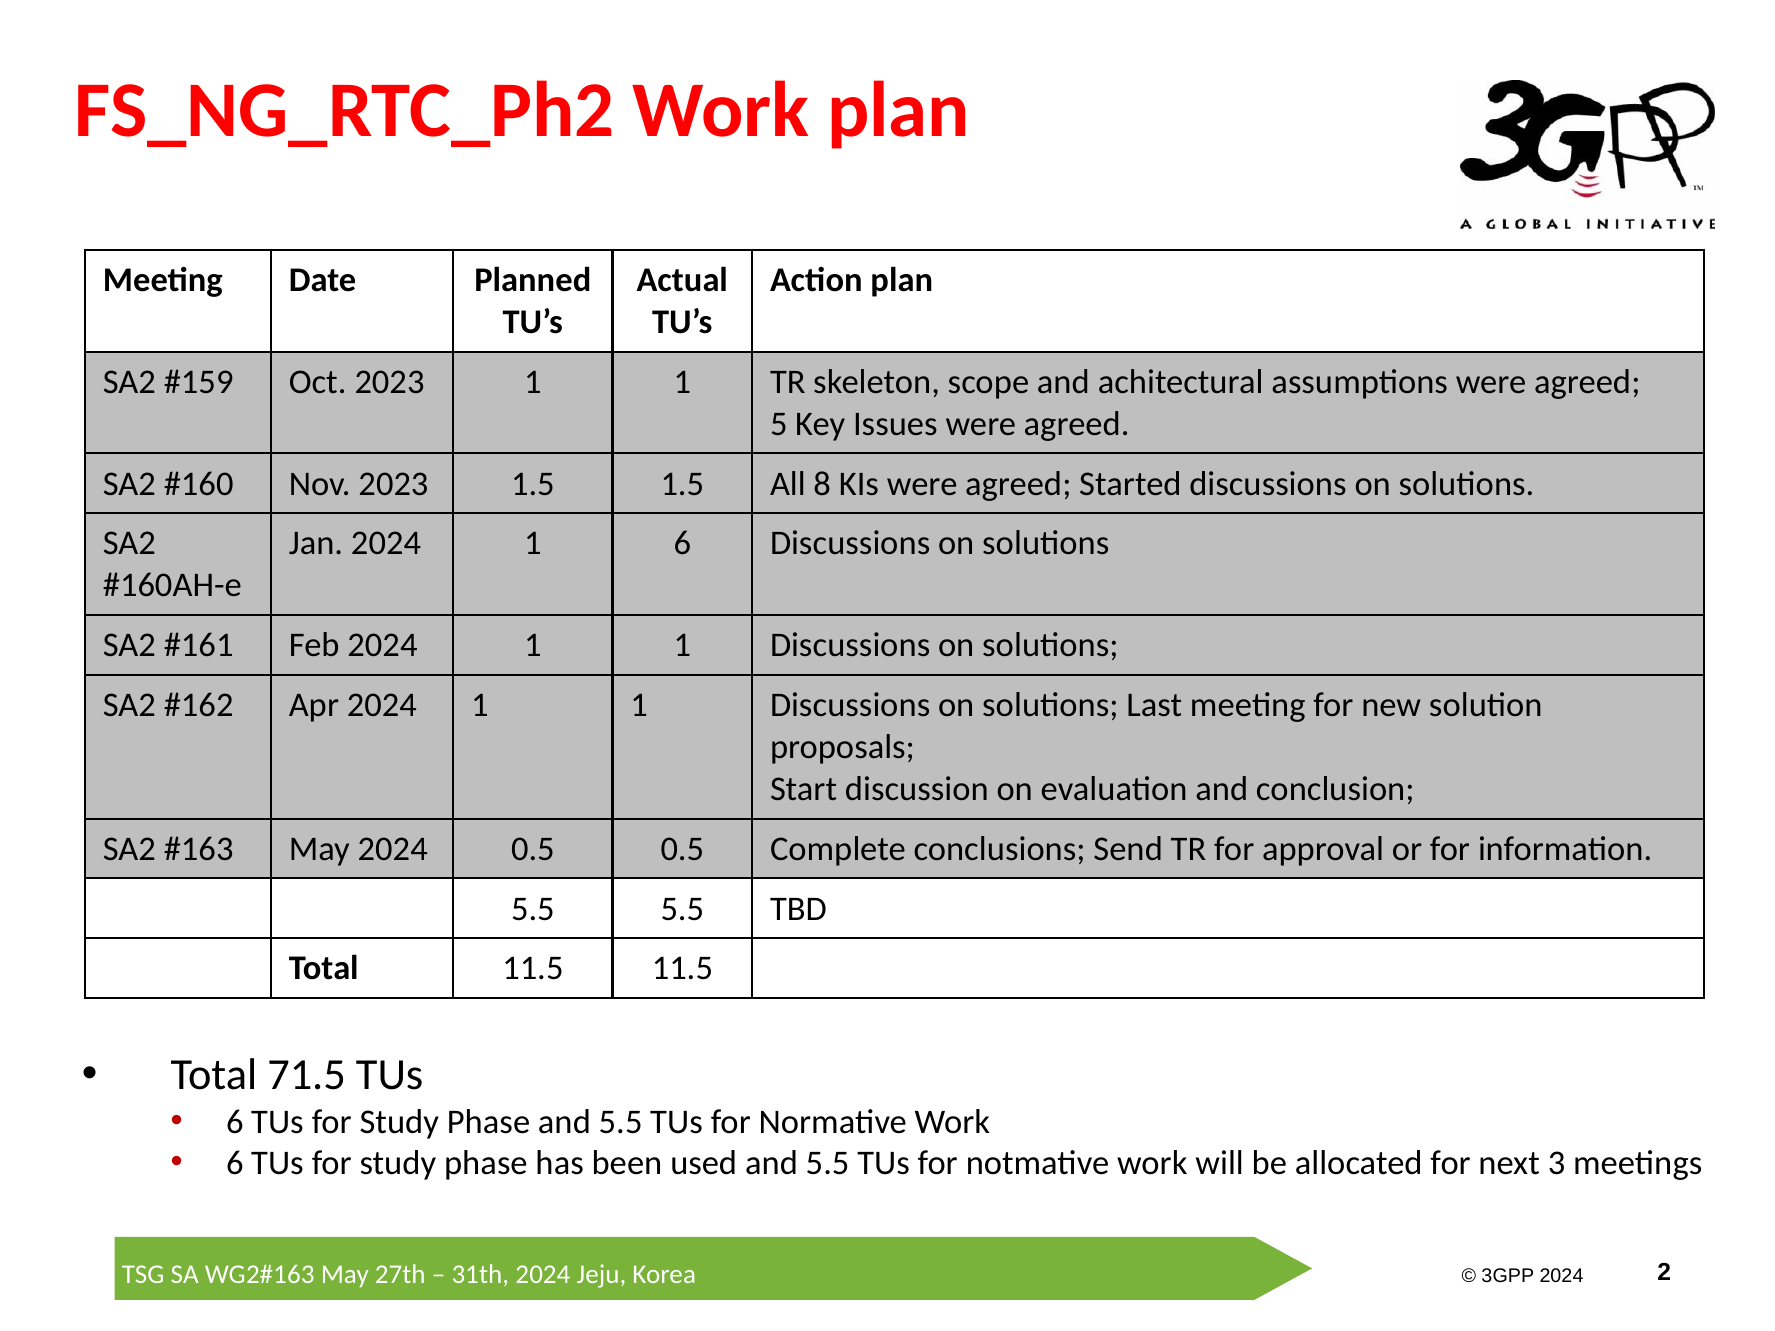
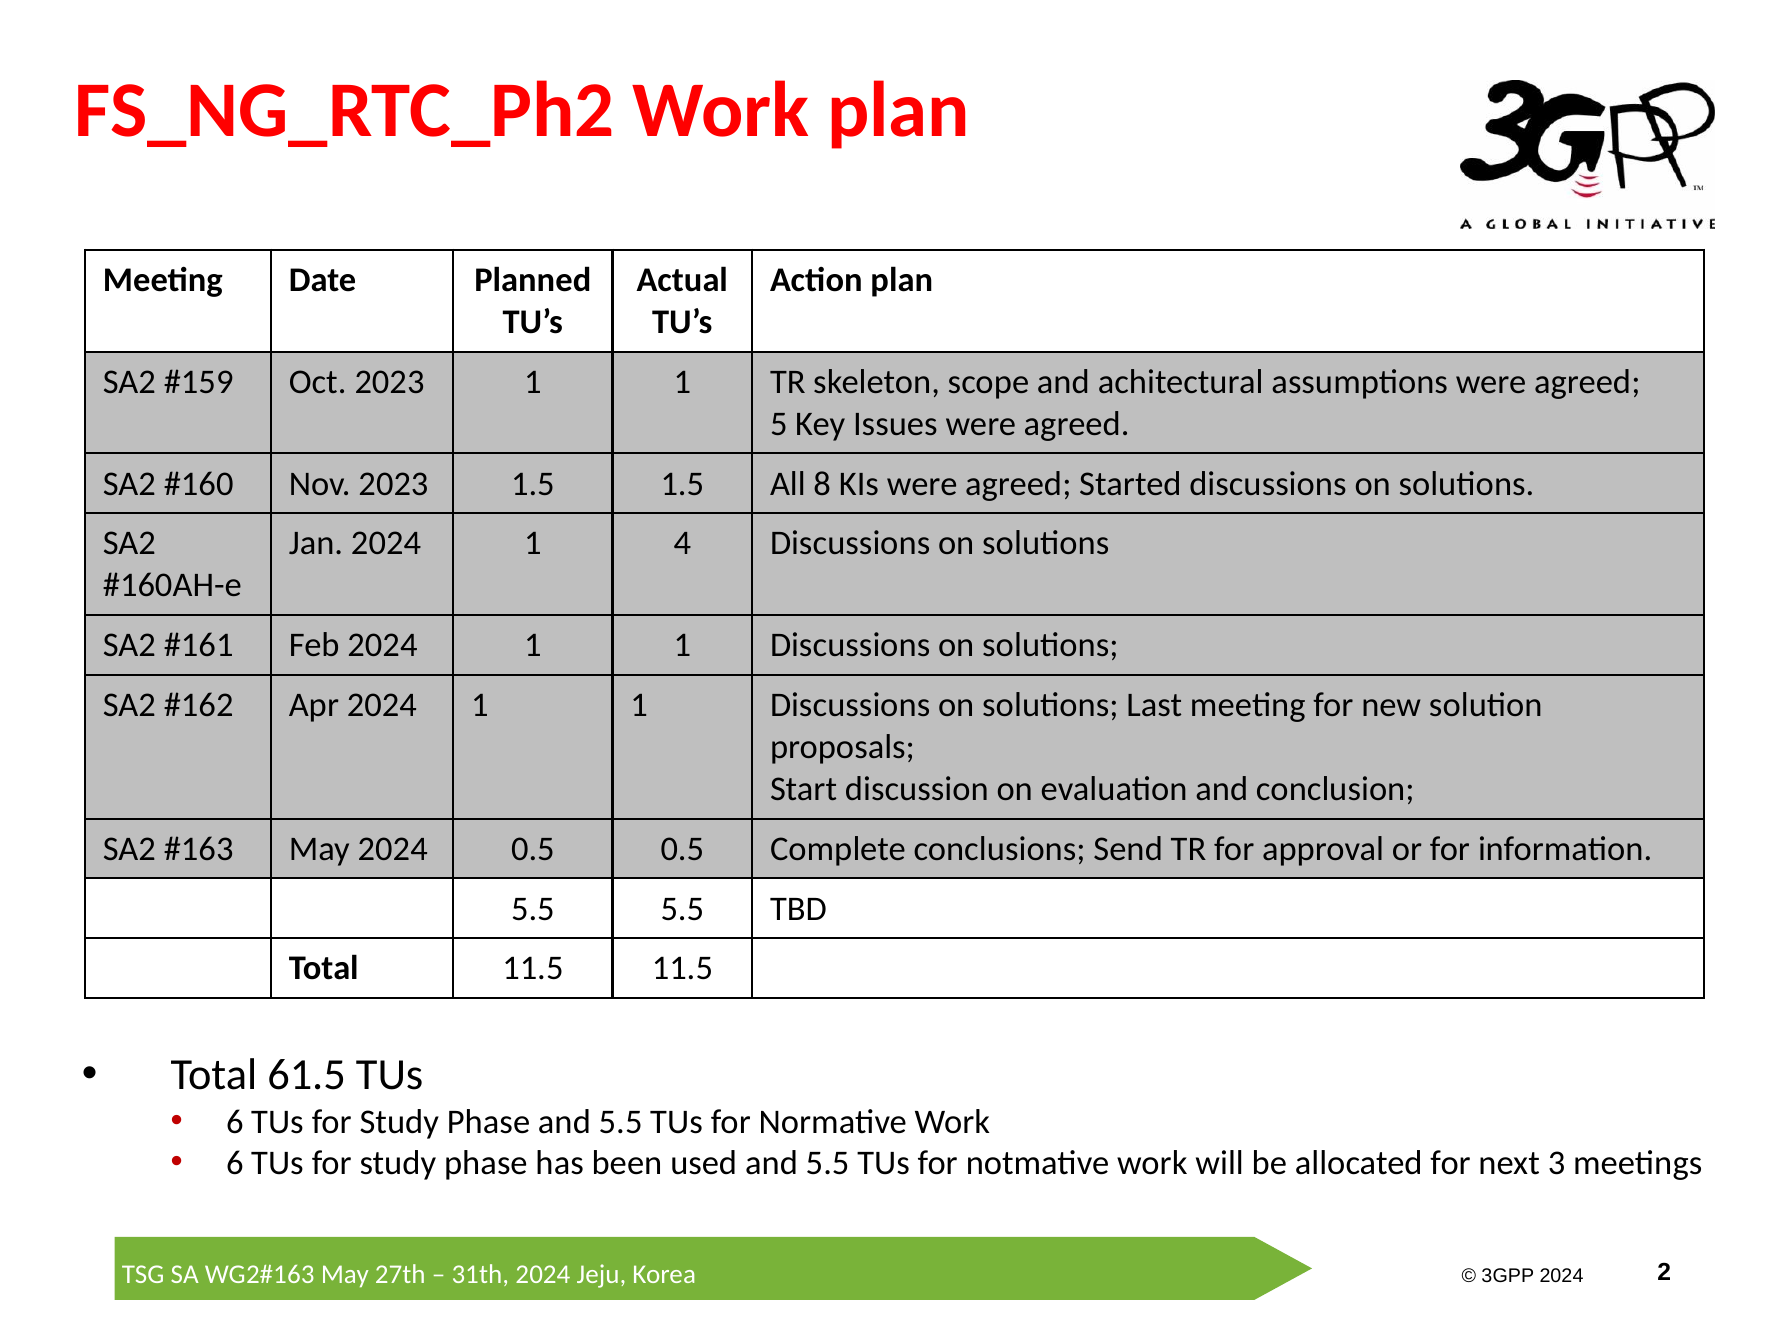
1 6: 6 -> 4
71.5: 71.5 -> 61.5
